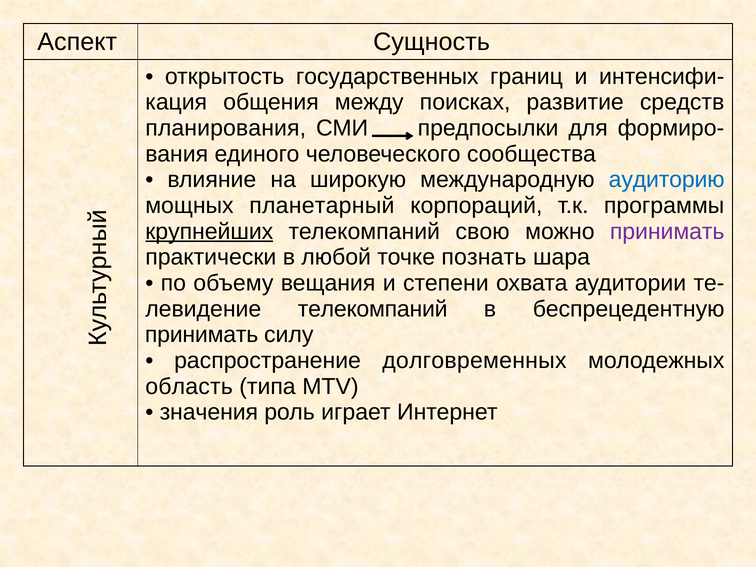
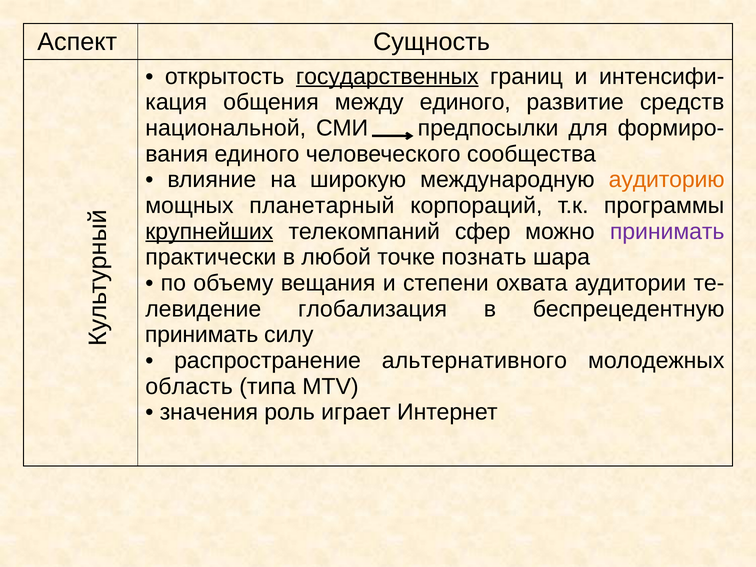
государственных underline: none -> present
между поисках: поисках -> единого
планирования: планирования -> национальной
аудиторию colour: blue -> orange
свою: свою -> сфер
телекомпаний at (373, 309): телекомпаний -> глобализация
долговременных: долговременных -> альтернативного
